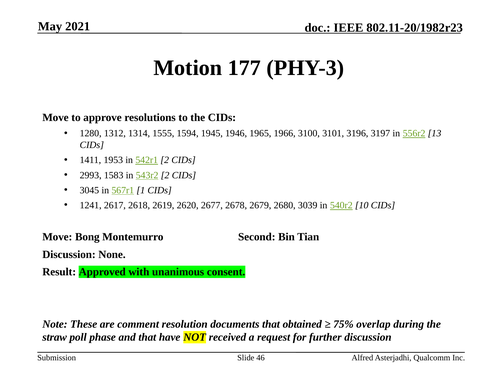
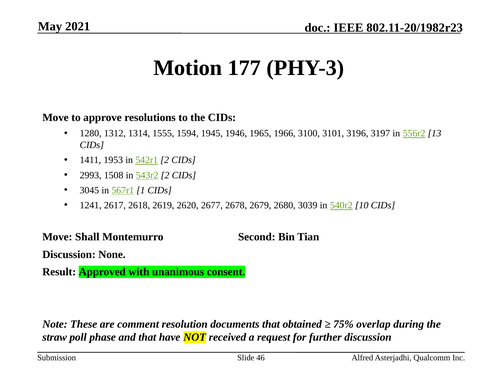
1583: 1583 -> 1508
Bong: Bong -> Shall
